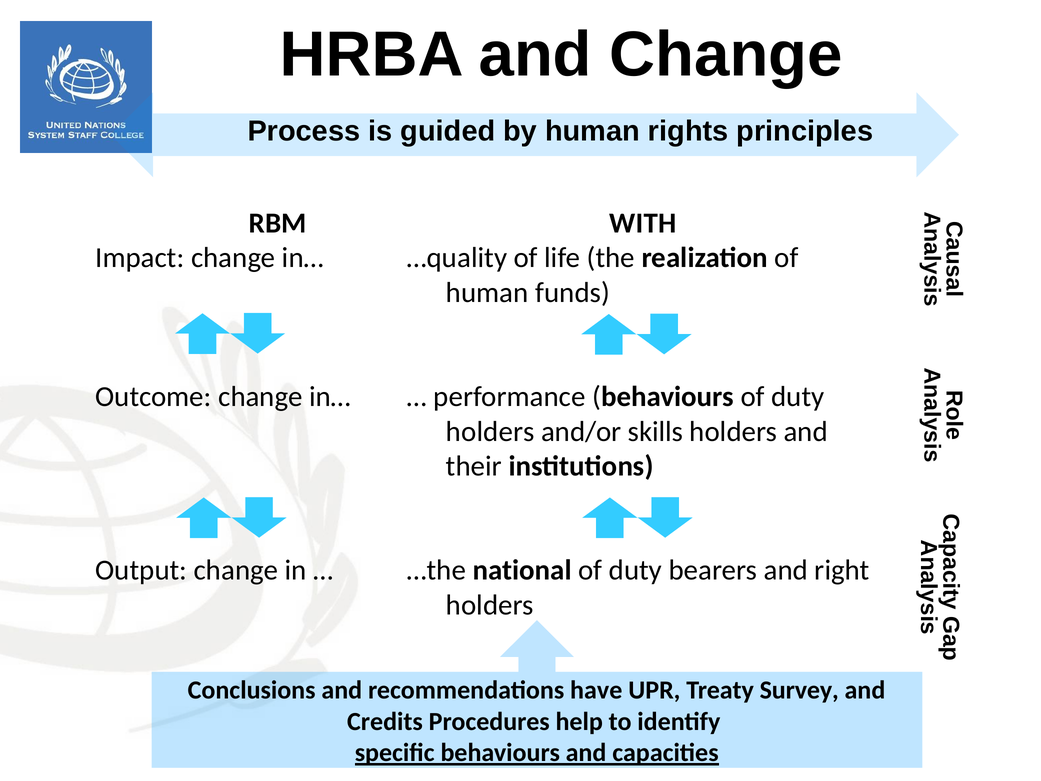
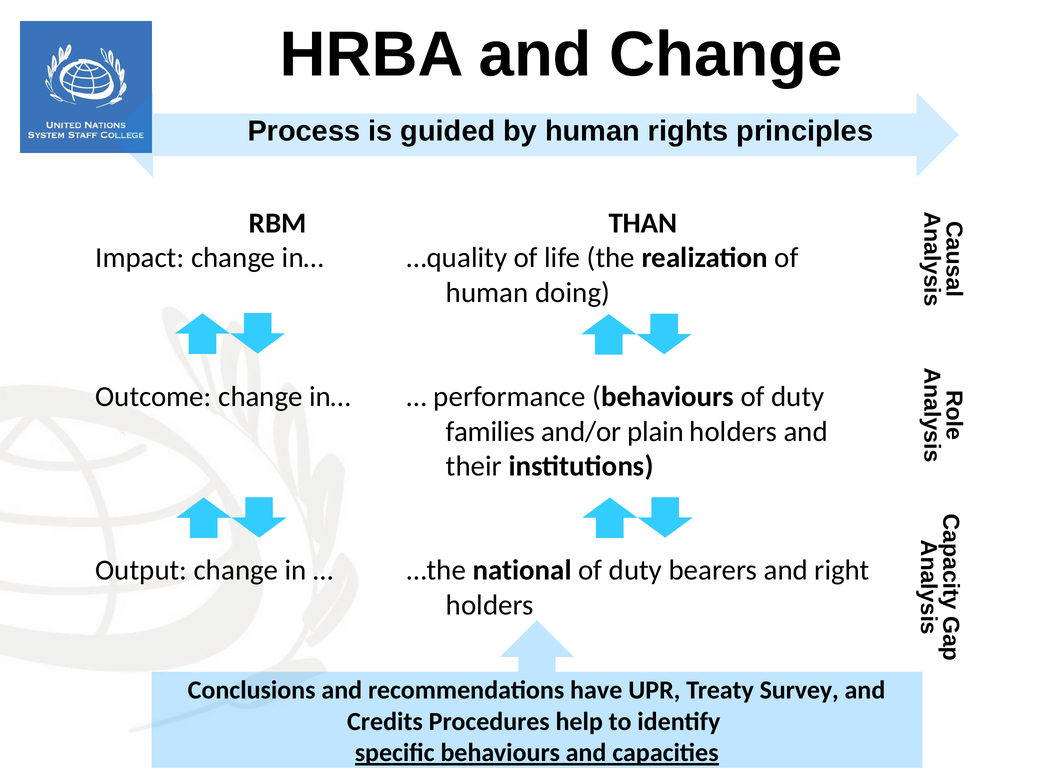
WITH: WITH -> THAN
funds: funds -> doing
holders at (490, 431): holders -> families
skills: skills -> plain
